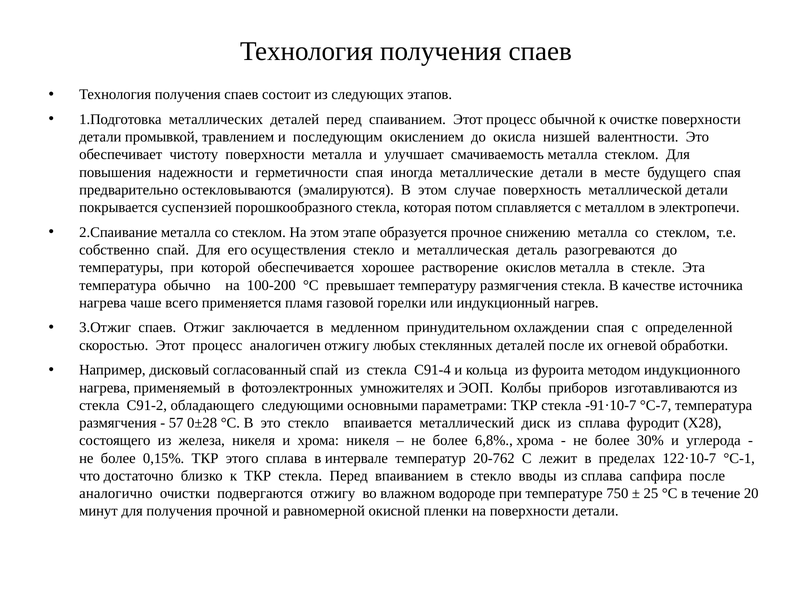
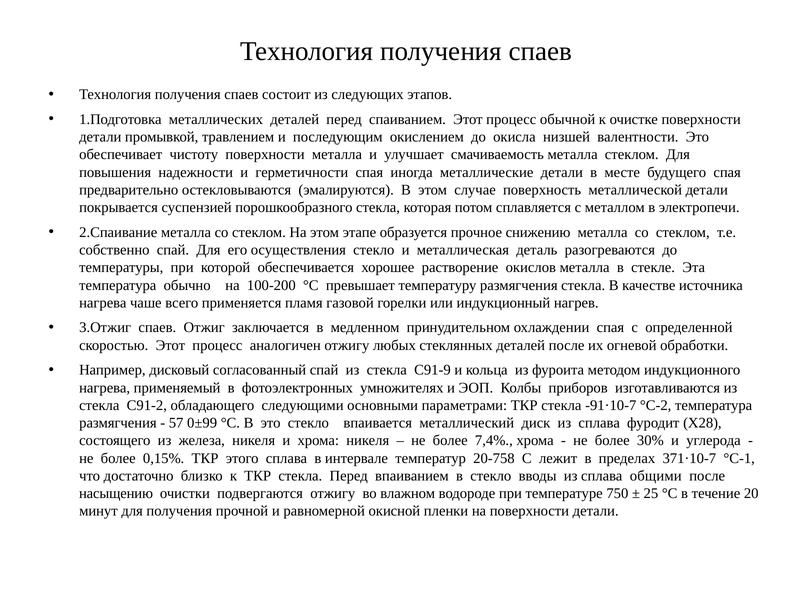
С91-4: С91-4 -> С91-9
°С-7: °С-7 -> °С-2
0±28: 0±28 -> 0±99
6,8%: 6,8% -> 7,4%
20-762: 20-762 -> 20-758
122·10-7: 122·10-7 -> 371·10-7
сапфира: сапфира -> общими
аналогично: аналогично -> насыщению
